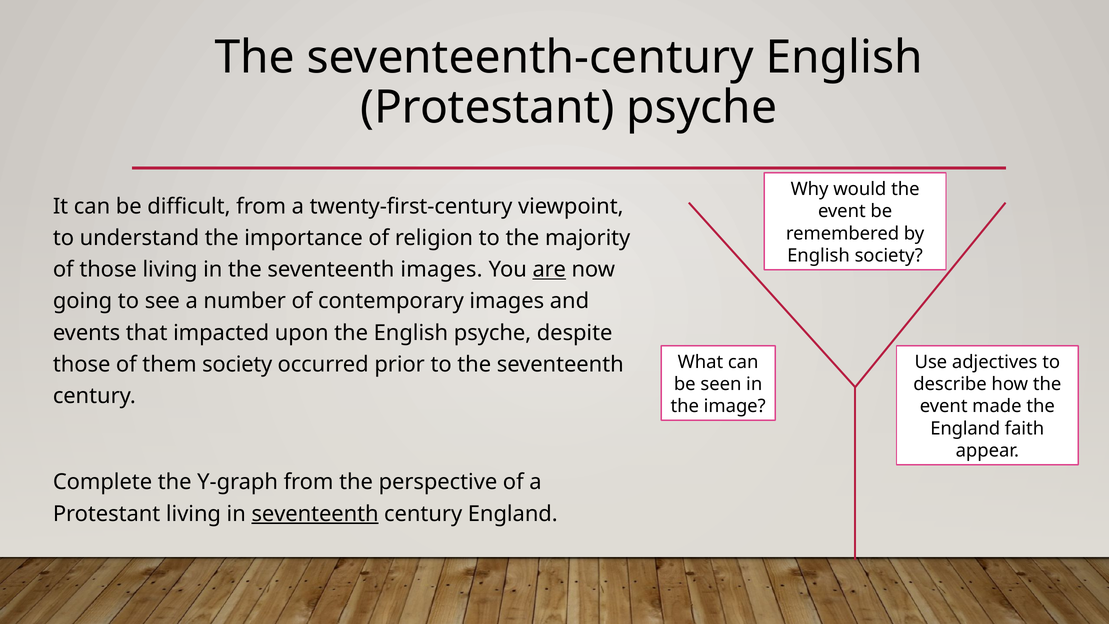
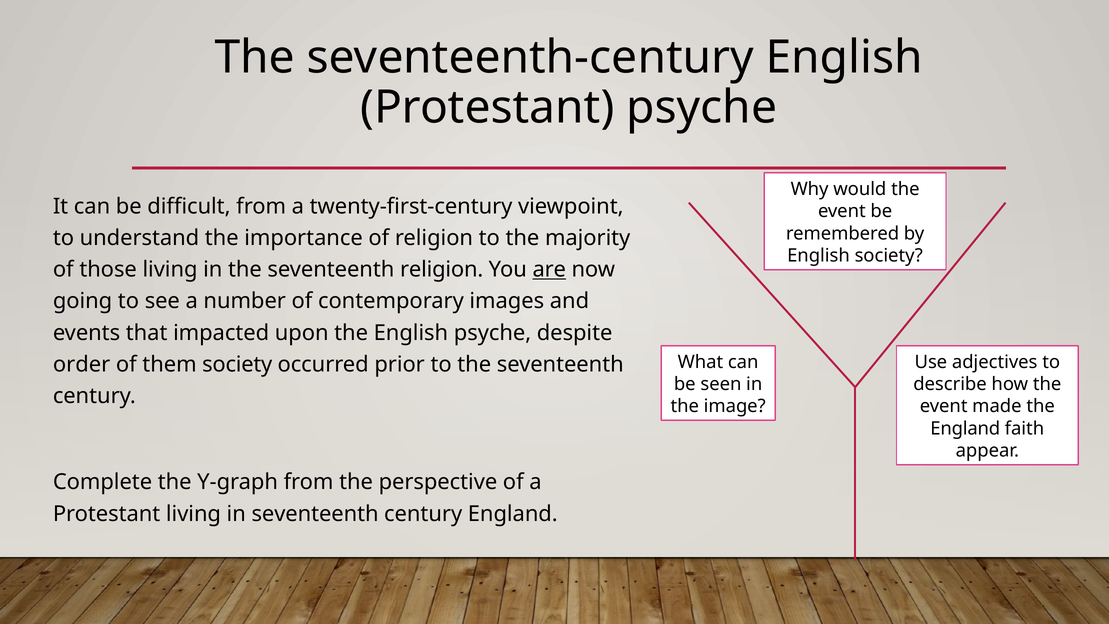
seventeenth images: images -> religion
those at (82, 364): those -> order
seventeenth at (315, 514) underline: present -> none
